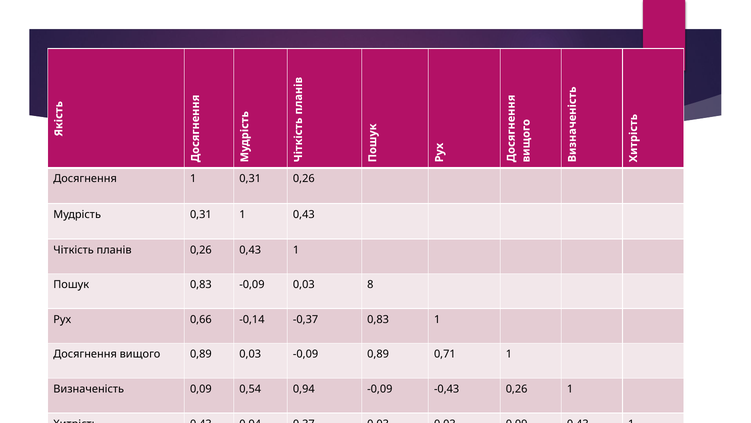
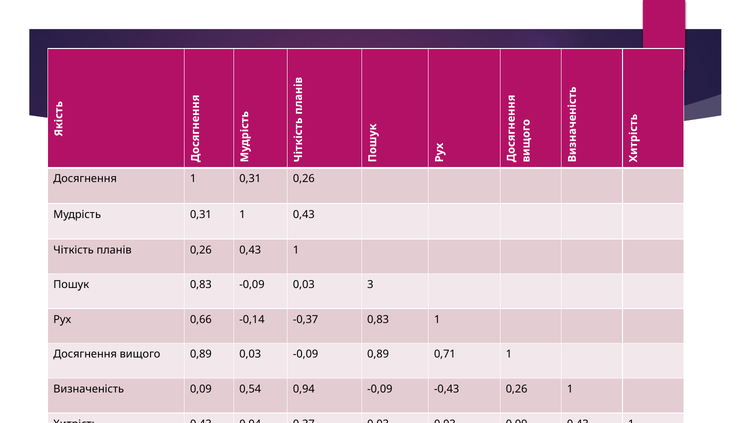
8: 8 -> 3
